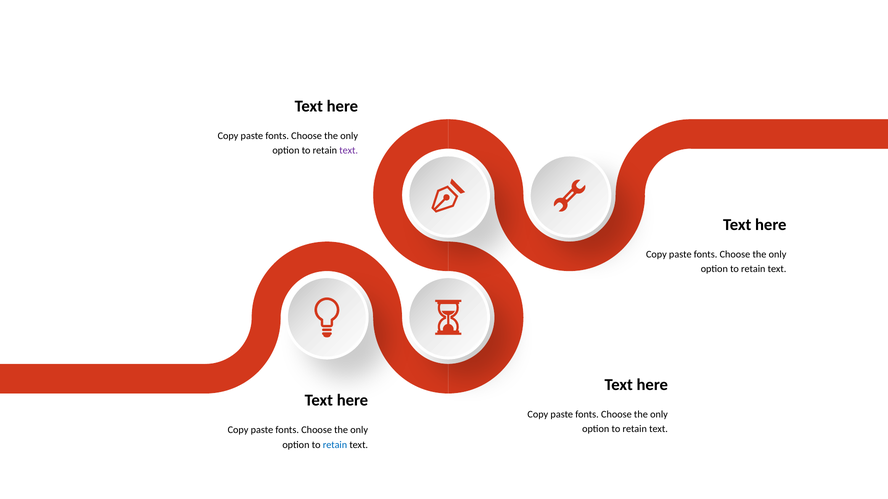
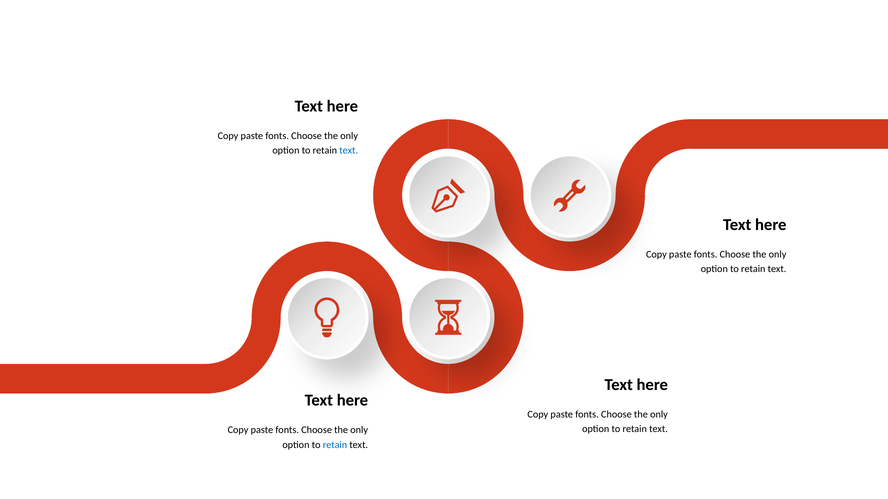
text at (349, 151) colour: purple -> blue
